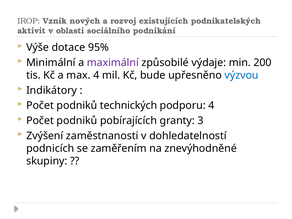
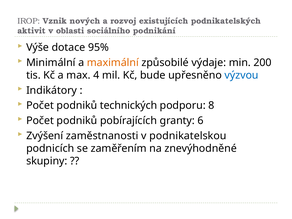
maximální colour: purple -> orange
podporu 4: 4 -> 8
3: 3 -> 6
dohledatelností: dohledatelností -> podnikatelskou
